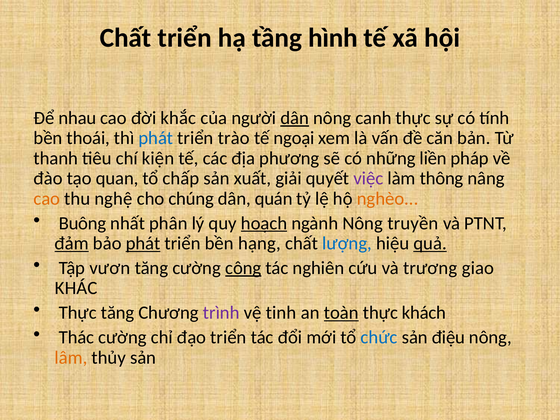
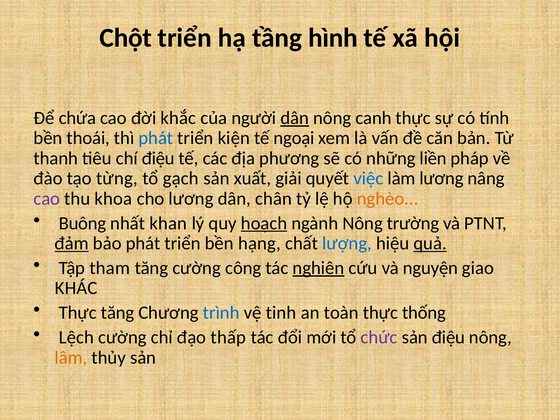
Chất at (126, 38): Chất -> Chột
nhau: nhau -> chứa
trào: trào -> kiện
chí kiện: kiện -> điệu
quan: quan -> từng
chấp: chấp -> gạch
việc colour: purple -> blue
làm thông: thông -> lương
cao at (47, 199) colour: orange -> purple
nghệ: nghệ -> khoa
cho chúng: chúng -> lương
quán: quán -> chân
phân: phân -> khan
truyền: truyền -> trường
phát at (143, 243) underline: present -> none
vươn: vươn -> tham
công underline: present -> none
nghiên underline: none -> present
trương: trương -> nguyện
trình colour: purple -> blue
toàn underline: present -> none
khách: khách -> thống
Thác: Thác -> Lệch
đạo triển: triển -> thấp
chức colour: blue -> purple
